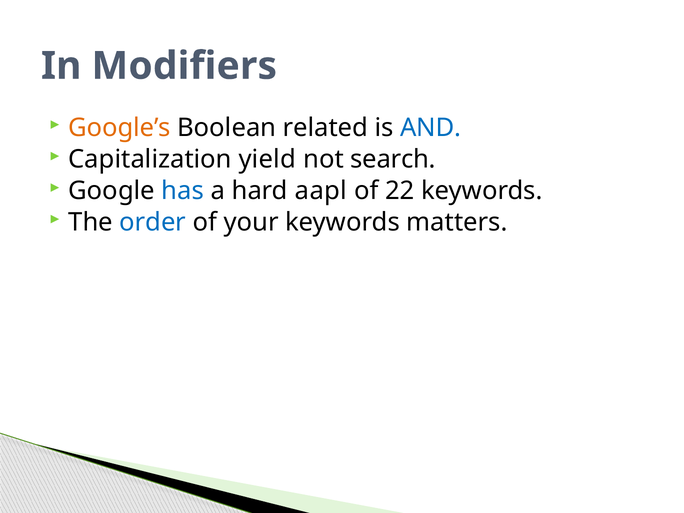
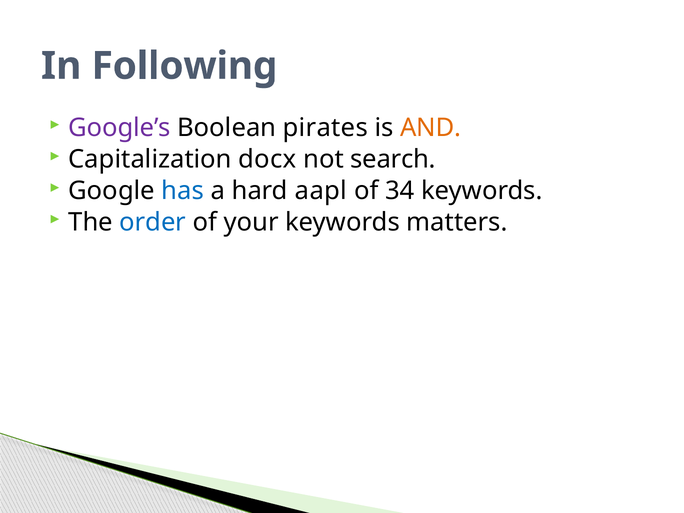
Modifiers: Modifiers -> Following
Google’s colour: orange -> purple
related: related -> pirates
AND colour: blue -> orange
yield: yield -> docx
22: 22 -> 34
